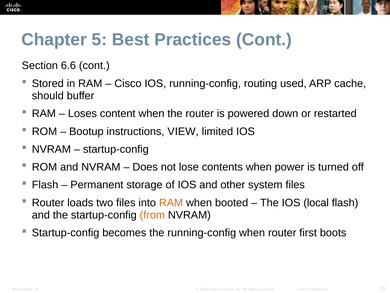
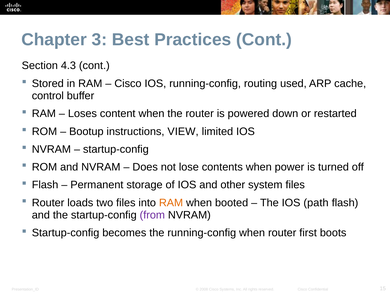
5: 5 -> 3
6.6: 6.6 -> 4.3
should: should -> control
local: local -> path
from colour: orange -> purple
